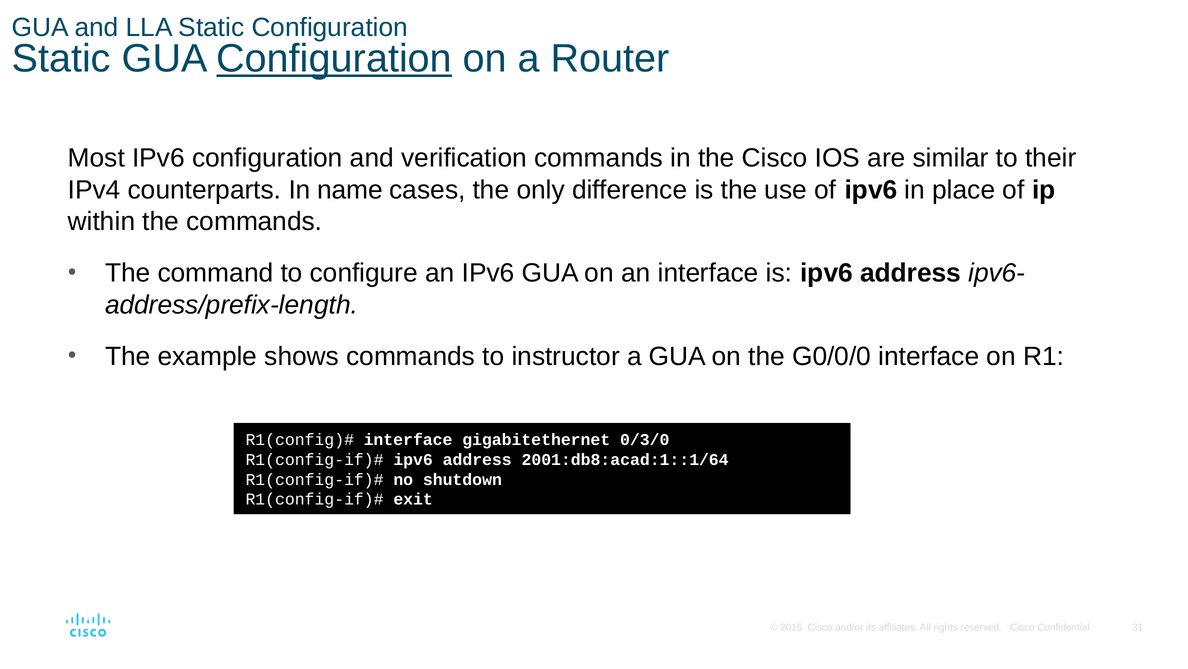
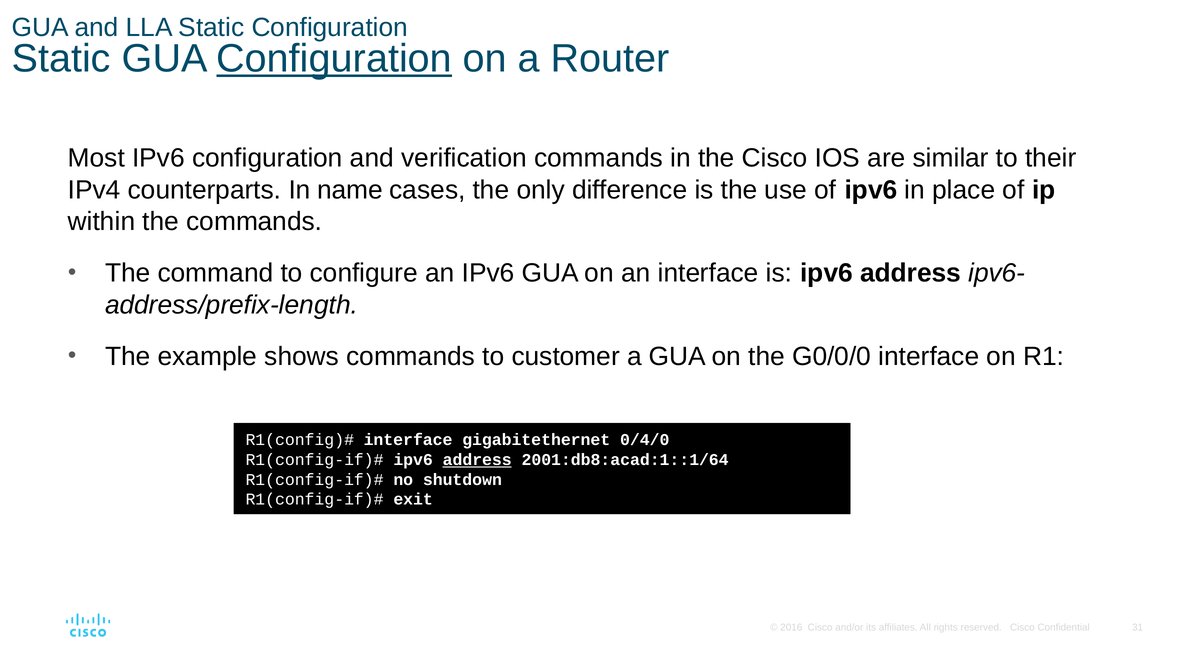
instructor: instructor -> customer
0/3/0: 0/3/0 -> 0/4/0
address at (477, 459) underline: none -> present
